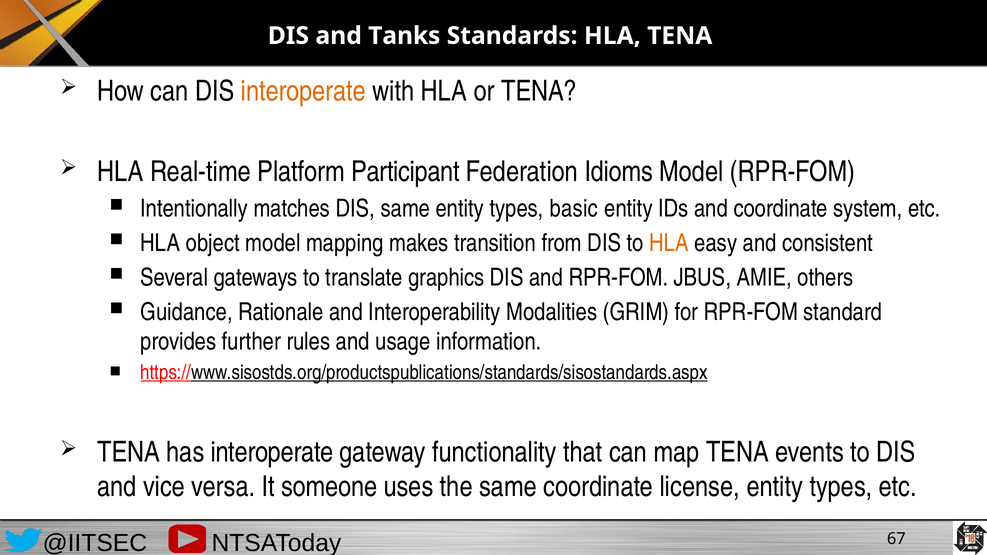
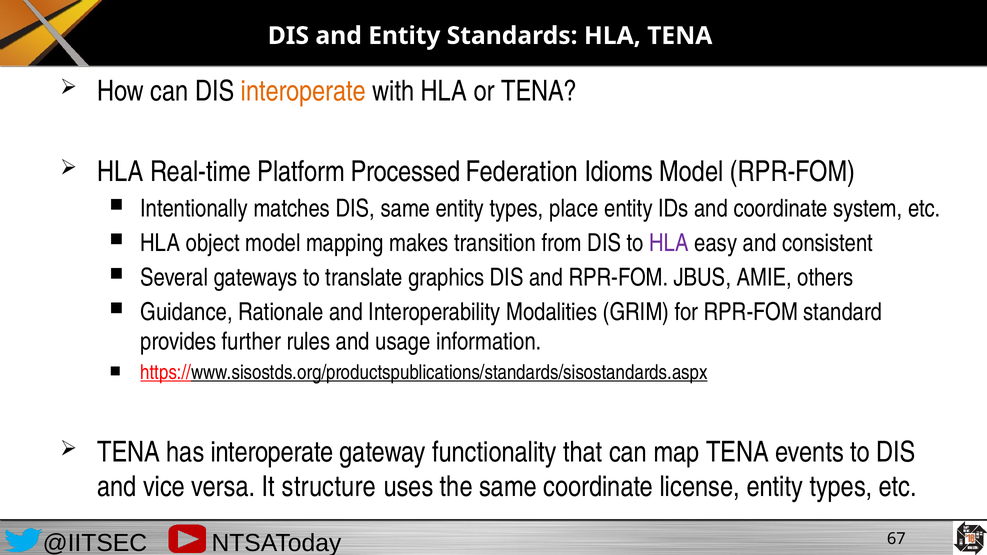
and Tanks: Tanks -> Entity
Participant: Participant -> Processed
basic: basic -> place
HLA at (669, 243) colour: orange -> purple
someone: someone -> structure
